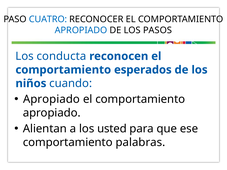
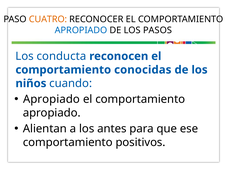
CUATRO colour: blue -> orange
esperados: esperados -> conocidas
usted: usted -> antes
palabras: palabras -> positivos
